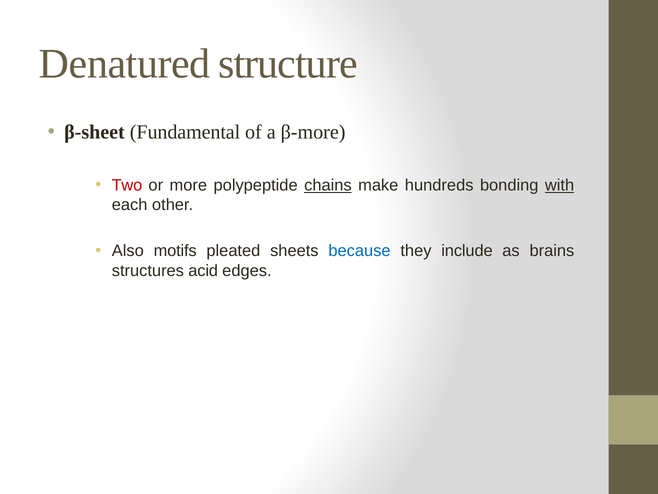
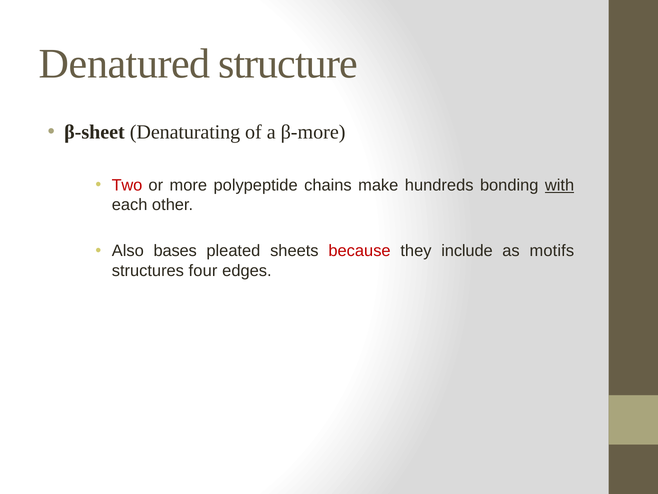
Fundamental: Fundamental -> Denaturating
chains underline: present -> none
motifs: motifs -> bases
because colour: blue -> red
brains: brains -> motifs
acid: acid -> four
